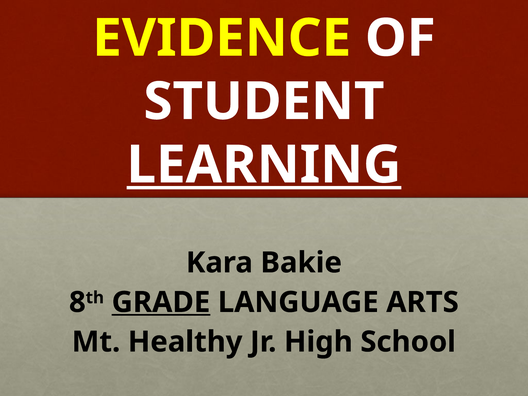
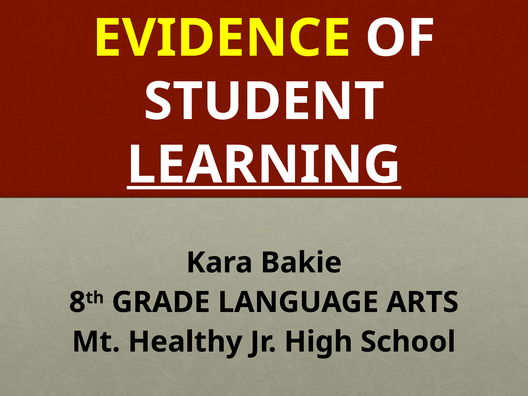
GRADE underline: present -> none
